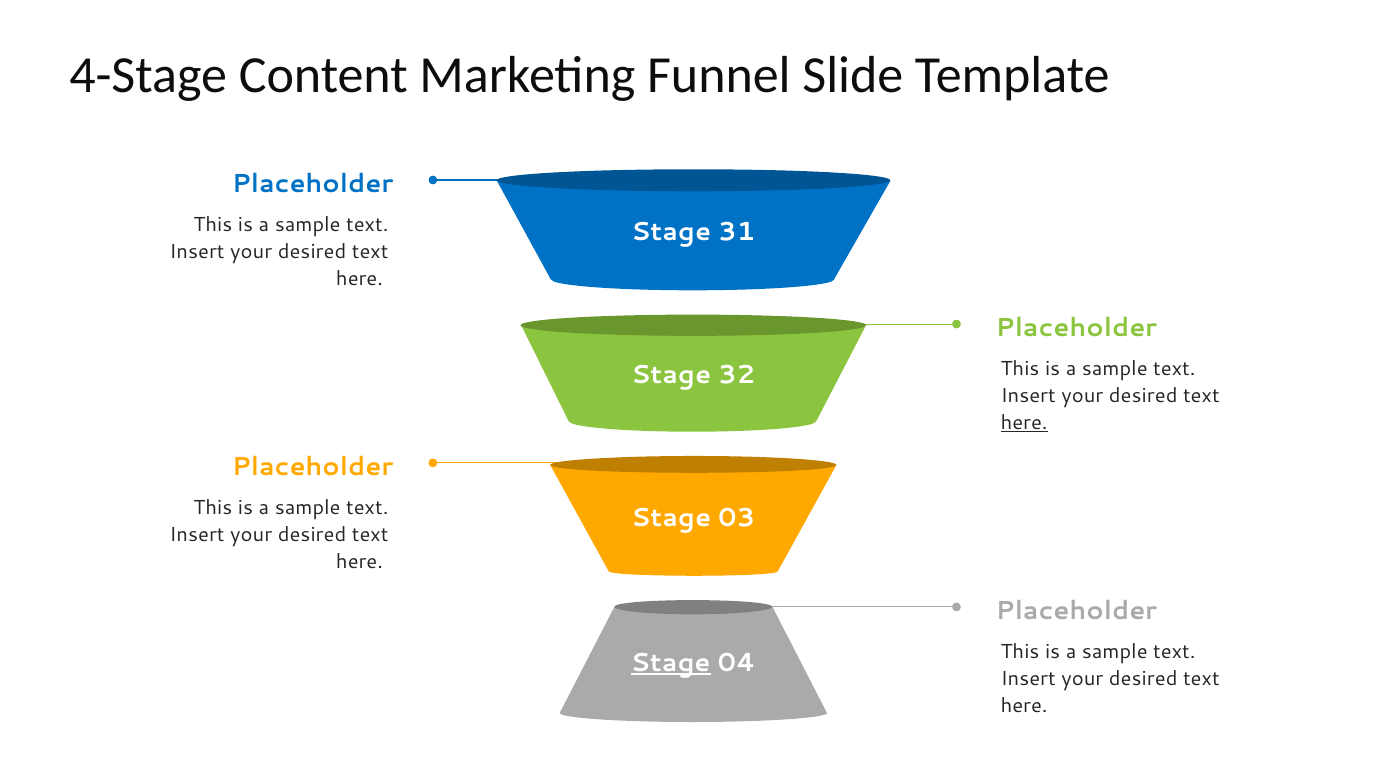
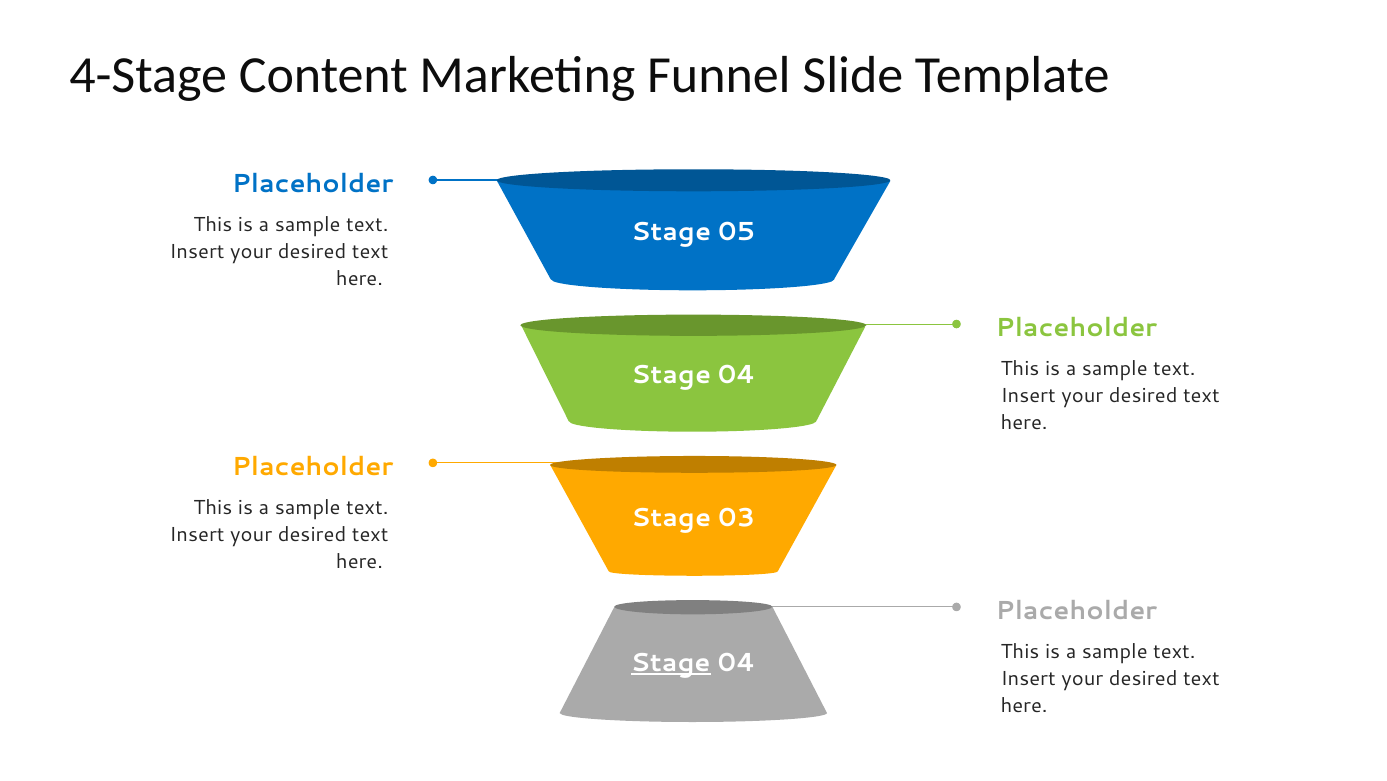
31: 31 -> 05
32 at (737, 375): 32 -> 04
here at (1024, 422) underline: present -> none
